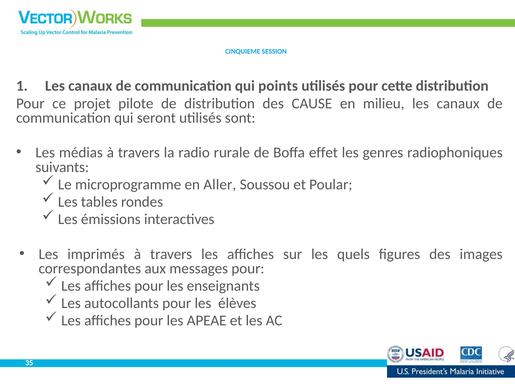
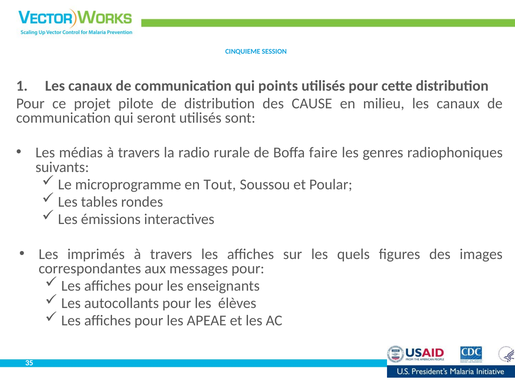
effet: effet -> faire
Aller: Aller -> Tout
